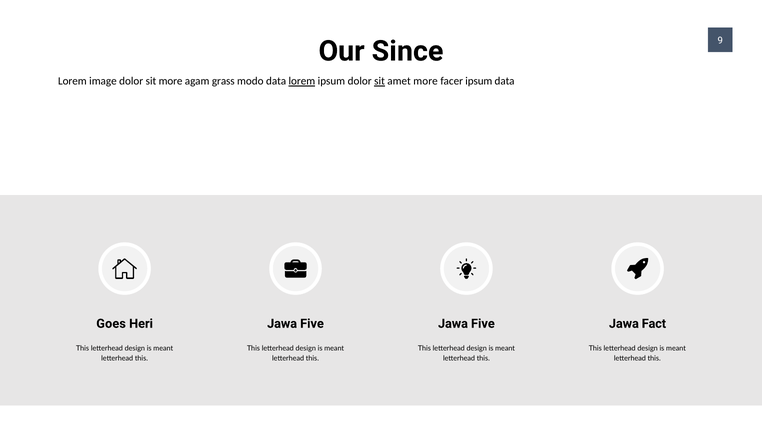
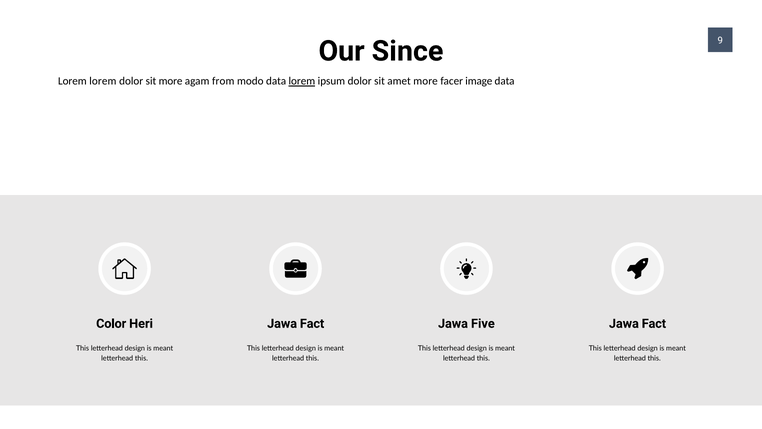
Lorem image: image -> lorem
grass: grass -> from
sit at (380, 81) underline: present -> none
facer ipsum: ipsum -> image
Goes: Goes -> Color
Five at (312, 323): Five -> Fact
